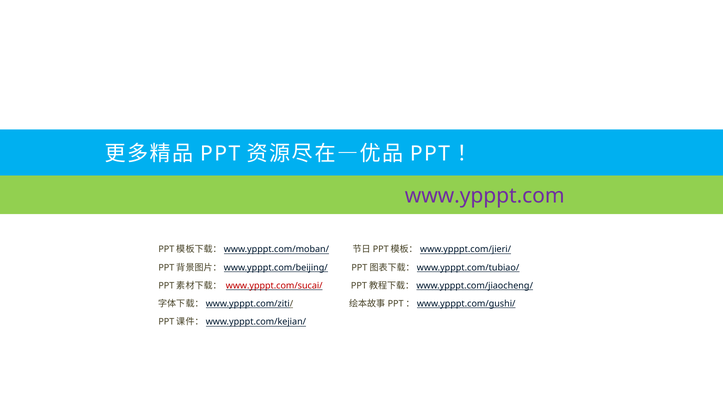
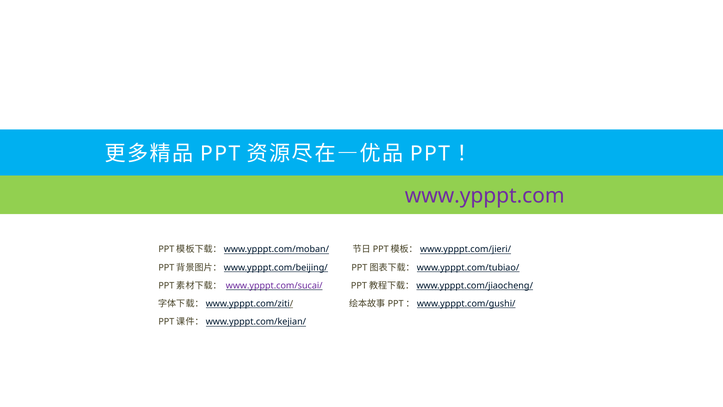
www.ypppt.com/sucai/ colour: red -> purple
